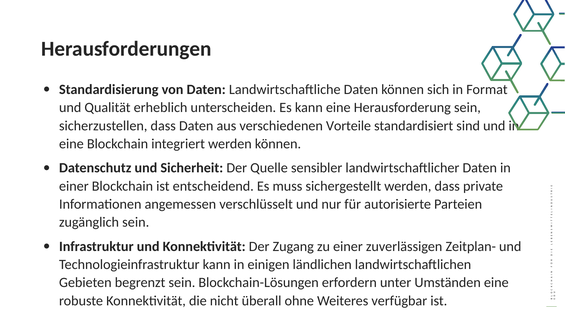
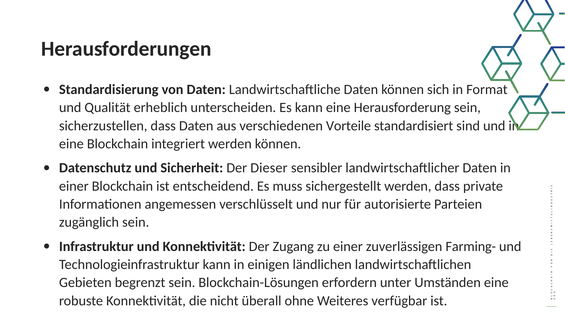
Quelle: Quelle -> Dieser
Zeitplan-: Zeitplan- -> Farming-
